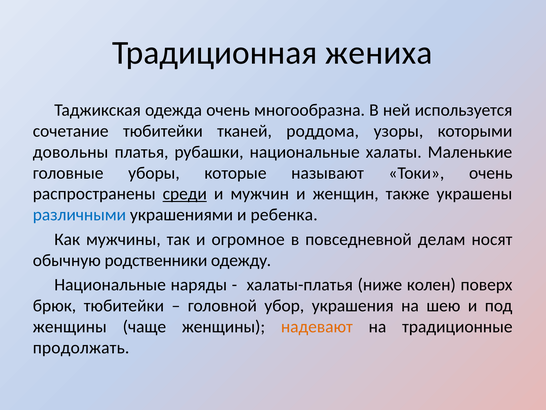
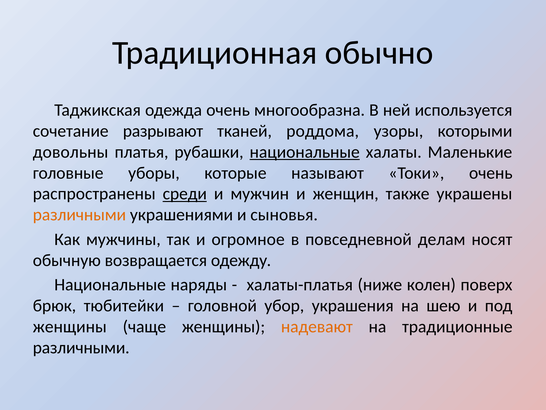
жениха: жениха -> обычно
сочетание тюбитейки: тюбитейки -> разрывают
национальные at (305, 152) underline: none -> present
различными at (79, 215) colour: blue -> orange
ребенка: ребенка -> сыновья
родственники: родственники -> возвращается
продолжать at (81, 347): продолжать -> различными
